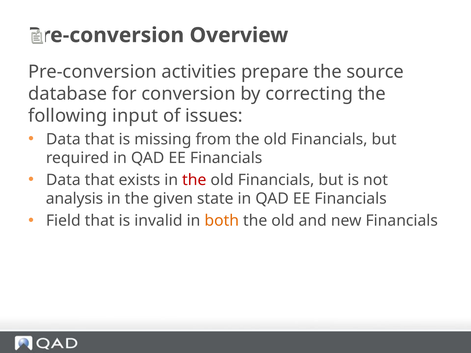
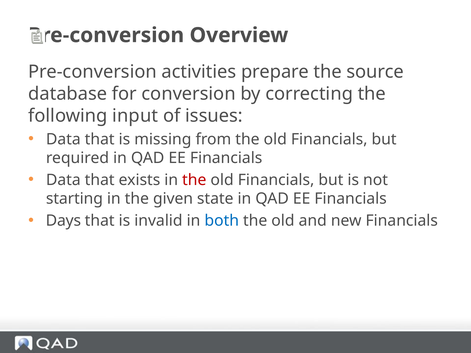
analysis: analysis -> starting
Field: Field -> Days
both colour: orange -> blue
